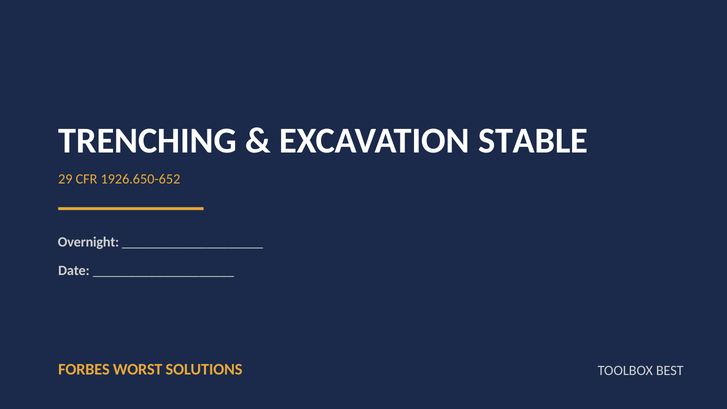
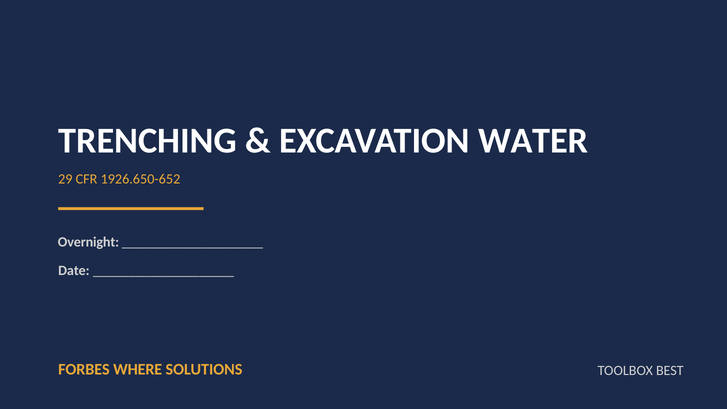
STABLE: STABLE -> WATER
WORST: WORST -> WHERE
